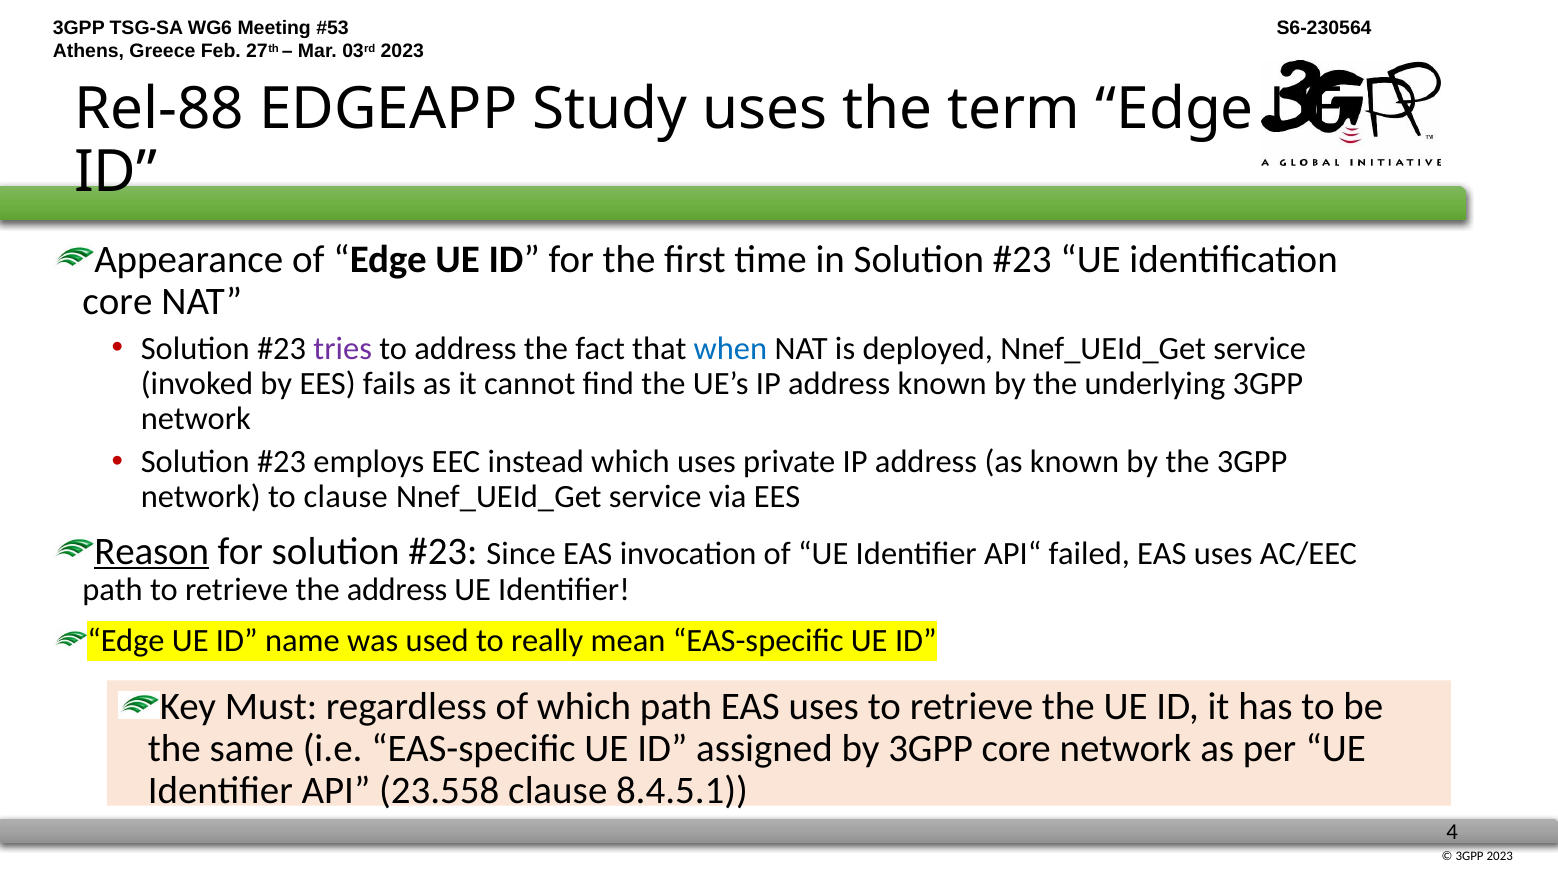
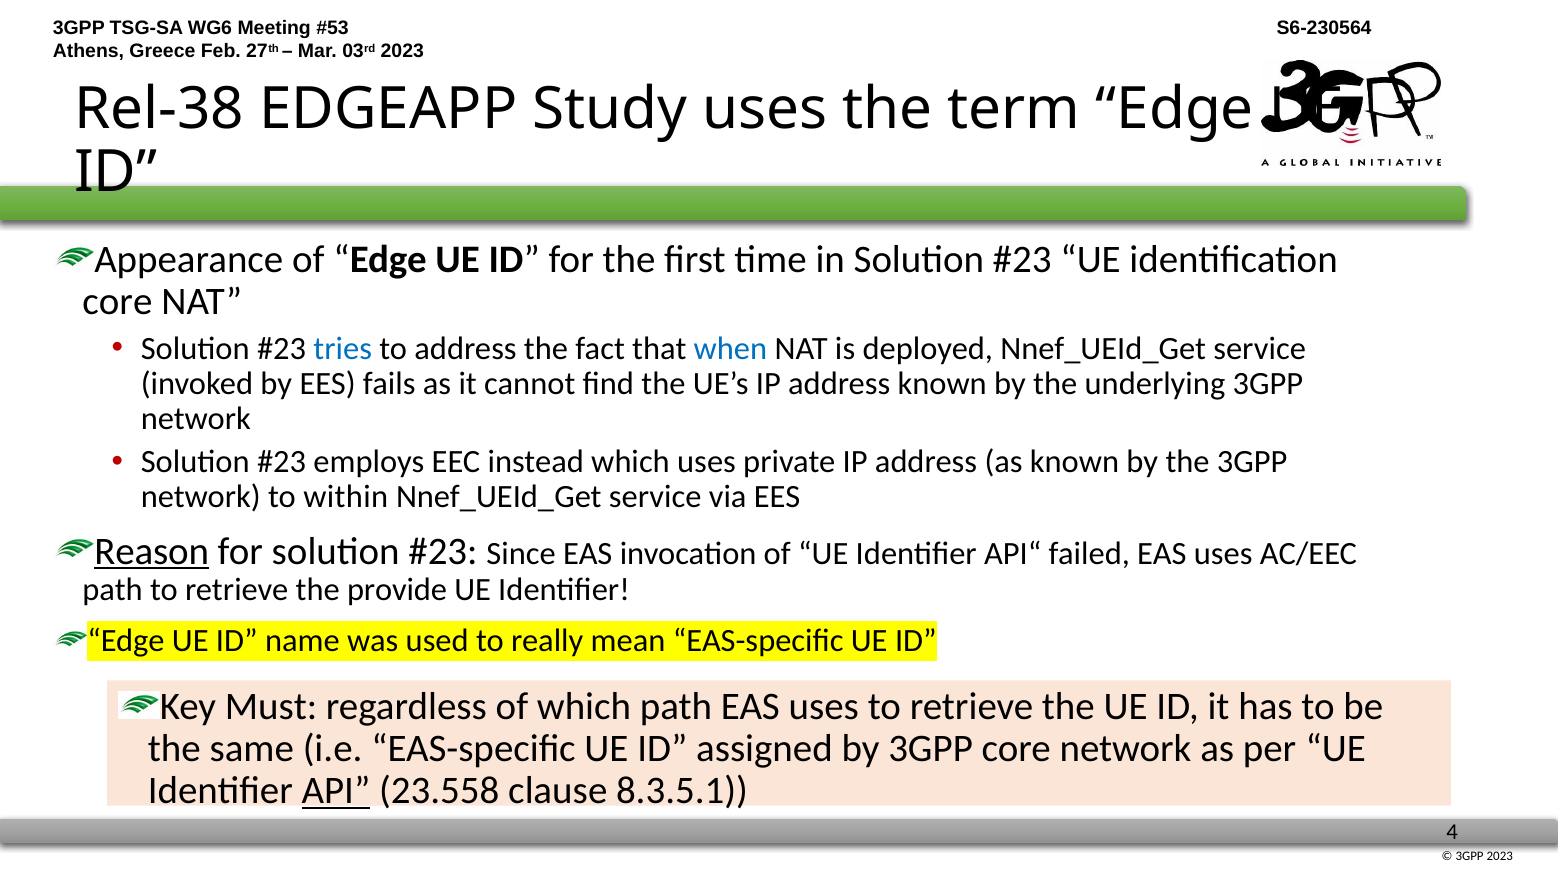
Rel-88: Rel-88 -> Rel-38
tries colour: purple -> blue
to clause: clause -> within
the address: address -> provide
API underline: none -> present
8.4.5.1: 8.4.5.1 -> 8.3.5.1
